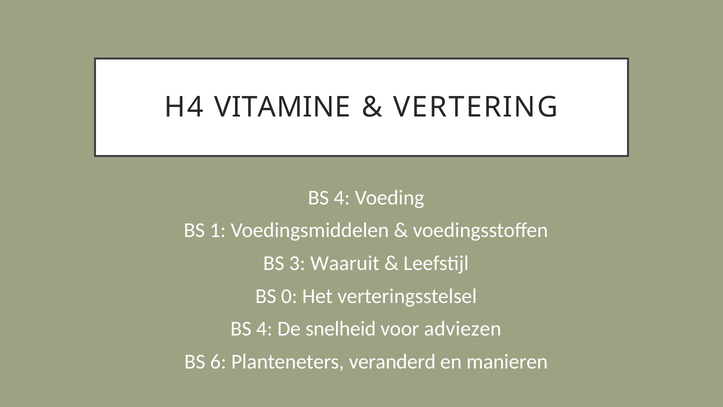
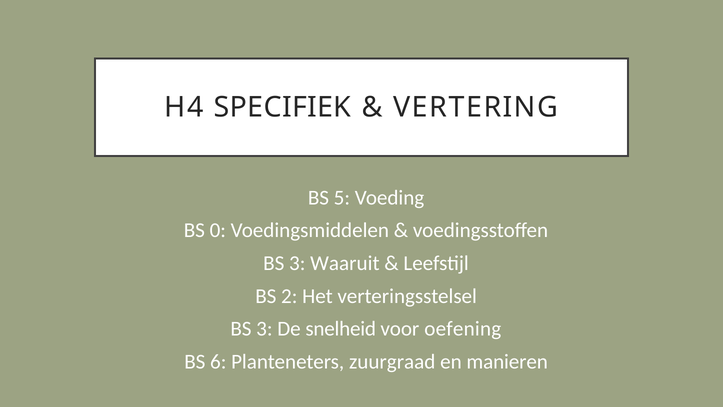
VITAMINE: VITAMINE -> SPECIFIEK
4 at (342, 198): 4 -> 5
1: 1 -> 0
0: 0 -> 2
4 at (264, 329): 4 -> 3
adviezen: adviezen -> oefening
veranderd: veranderd -> zuurgraad
